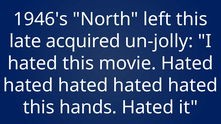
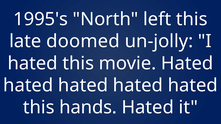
1946's: 1946's -> 1995's
acquired: acquired -> doomed
